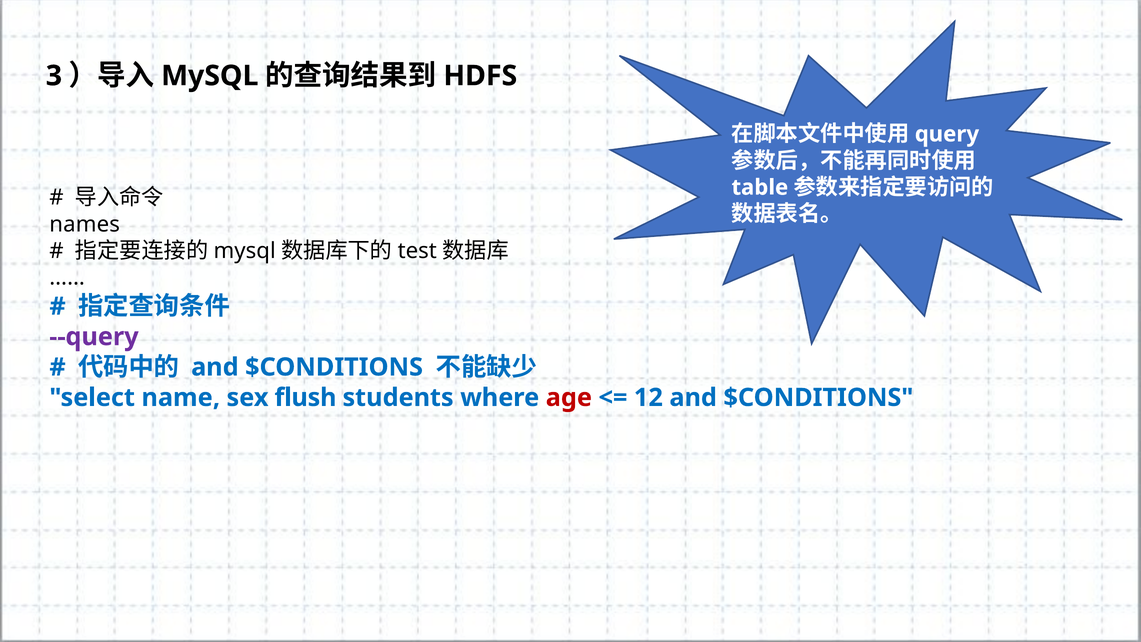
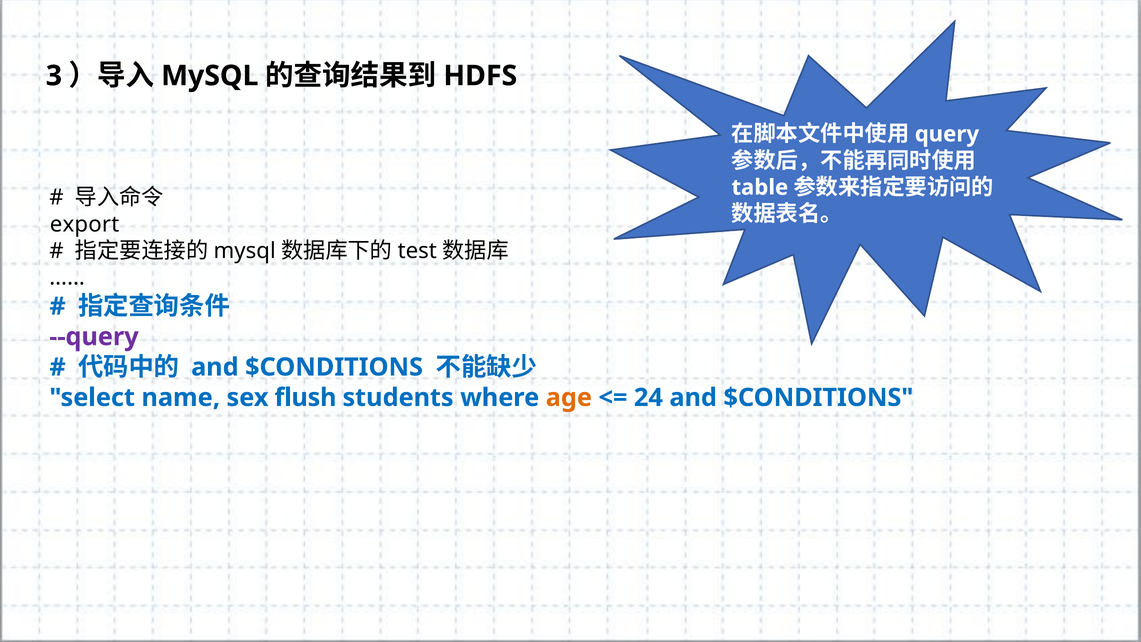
names: names -> export
age colour: red -> orange
12: 12 -> 24
